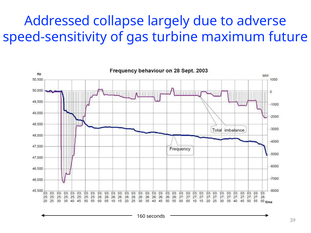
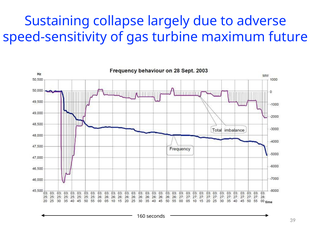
Addressed: Addressed -> Sustaining
